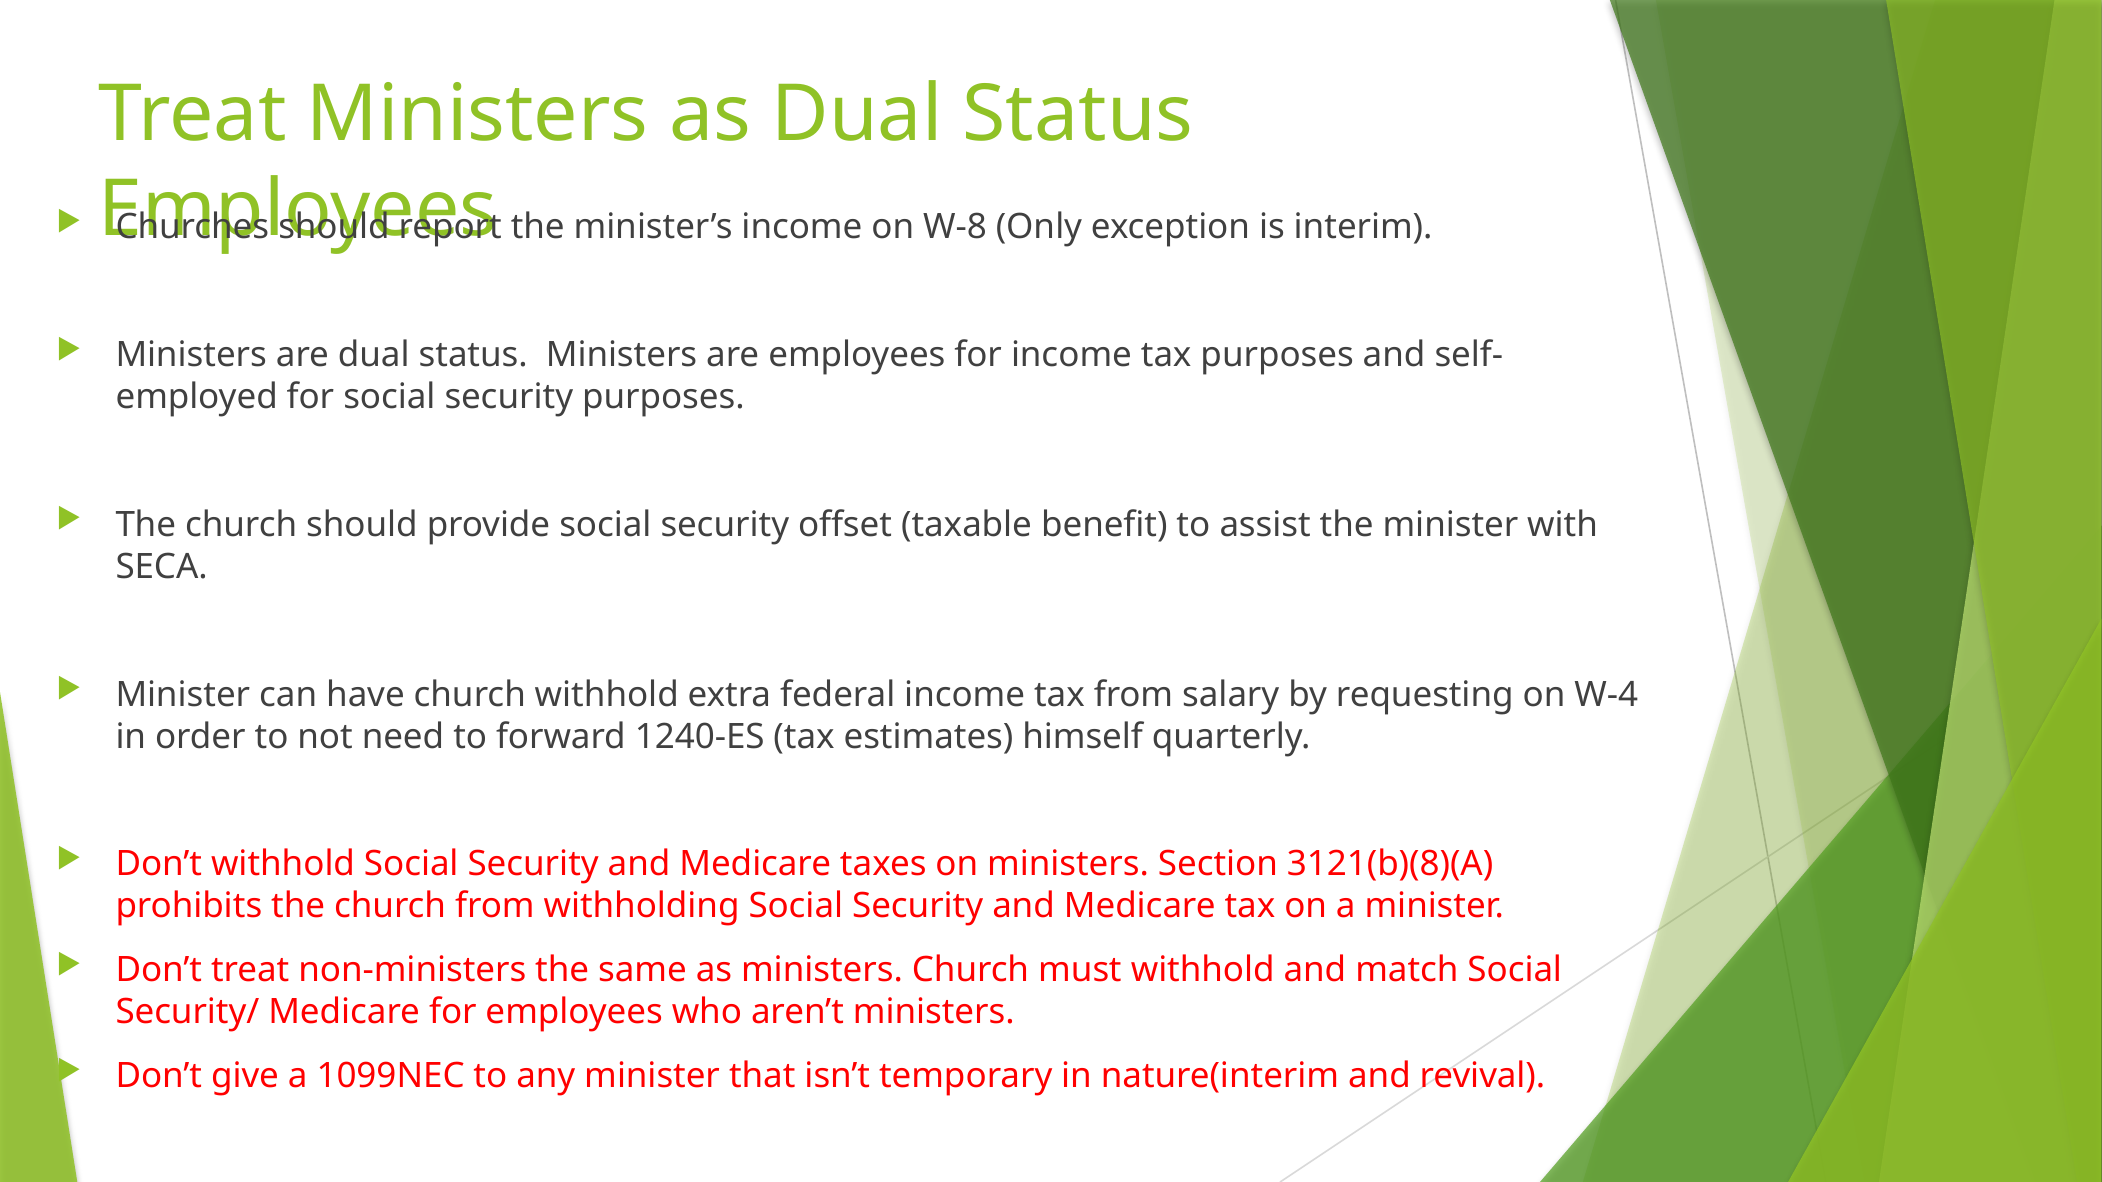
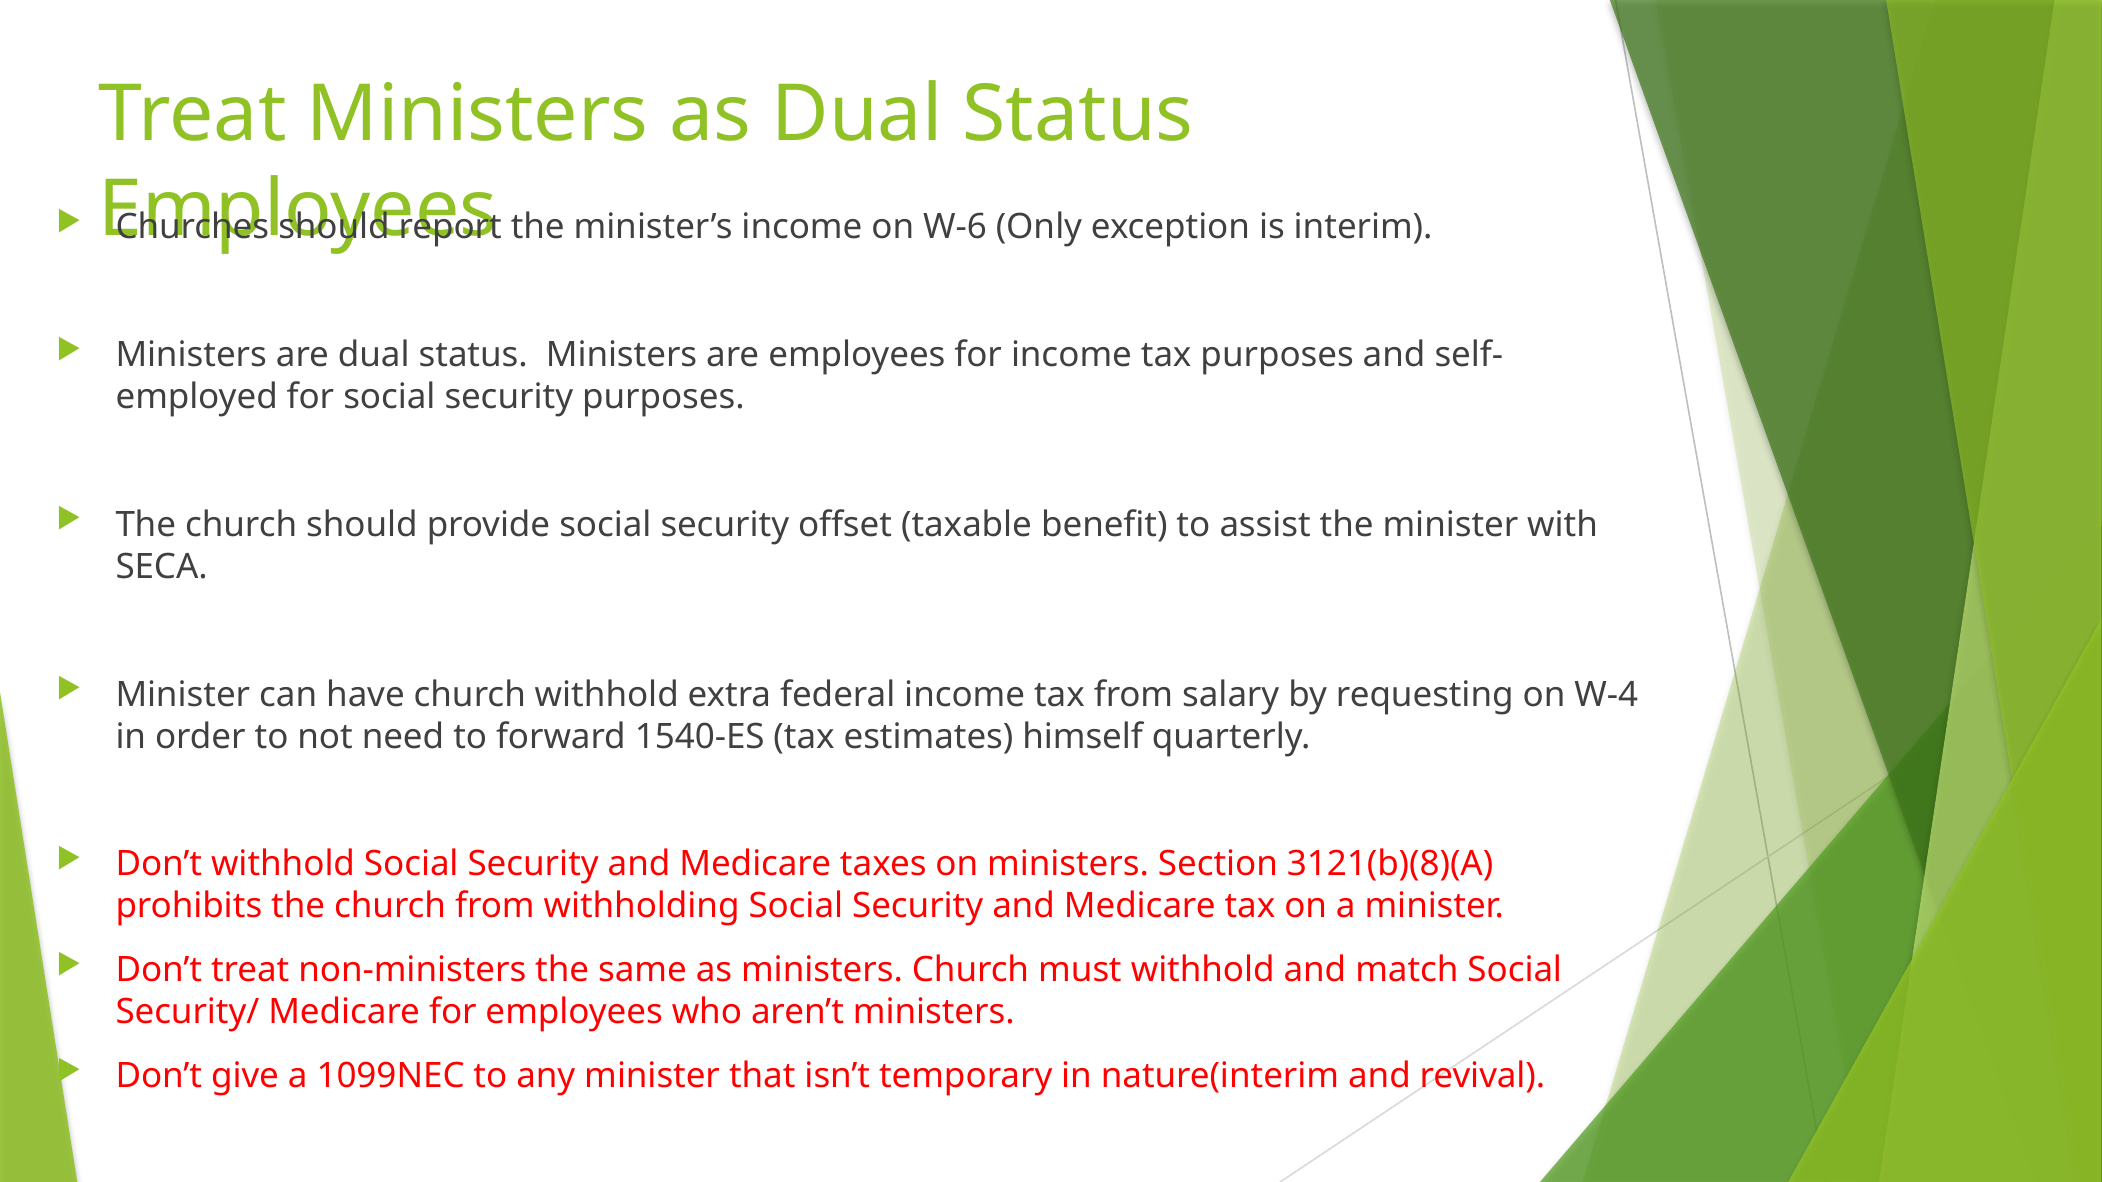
W-8: W-8 -> W-6
1240-ES: 1240-ES -> 1540-ES
